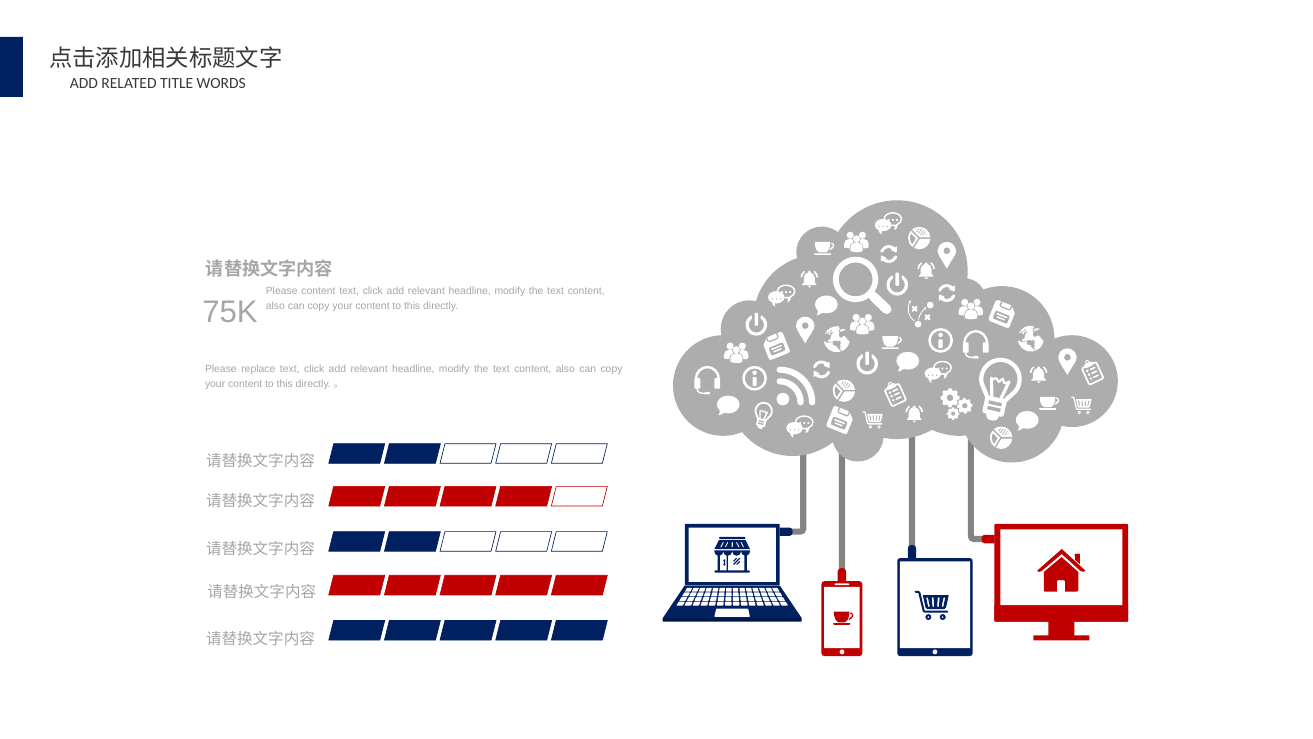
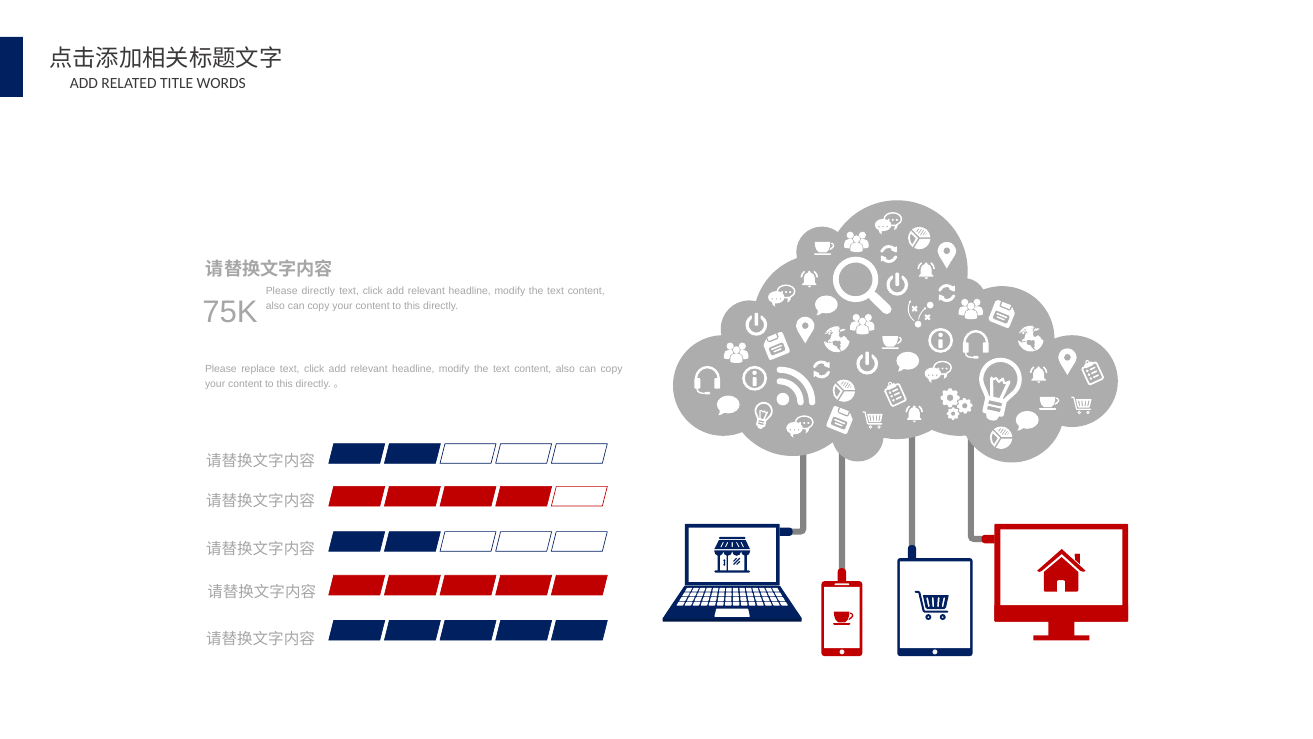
Please content: content -> directly
